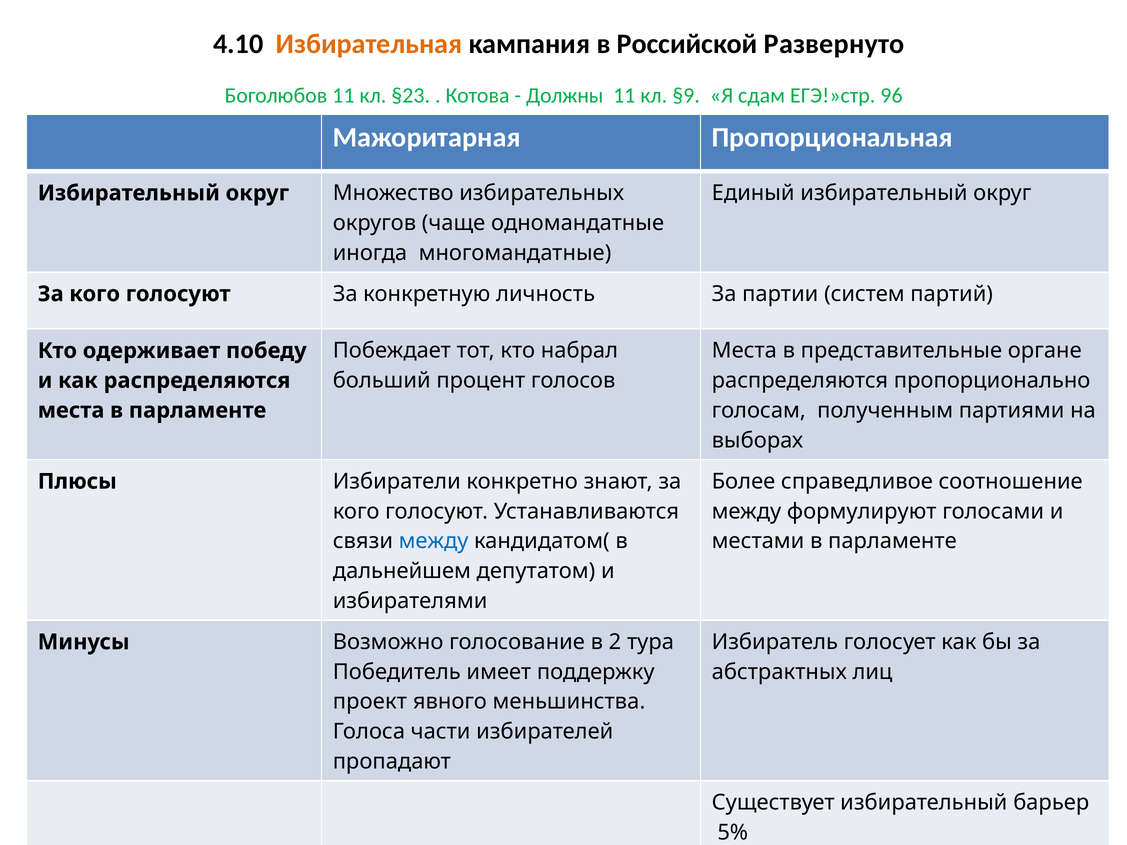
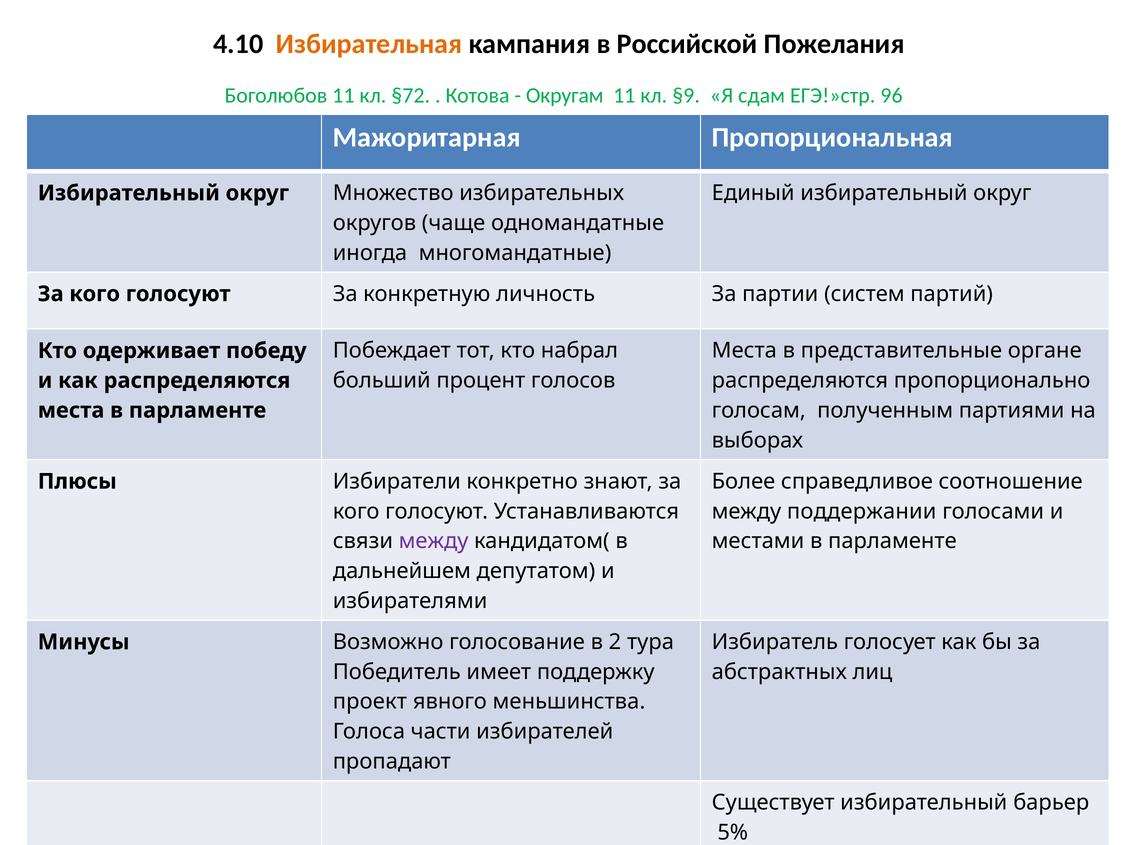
Развернуто: Развернуто -> Пожелания
§23: §23 -> §72
Должны: Должны -> Округам
формулируют: формулируют -> поддержании
между at (434, 541) colour: blue -> purple
